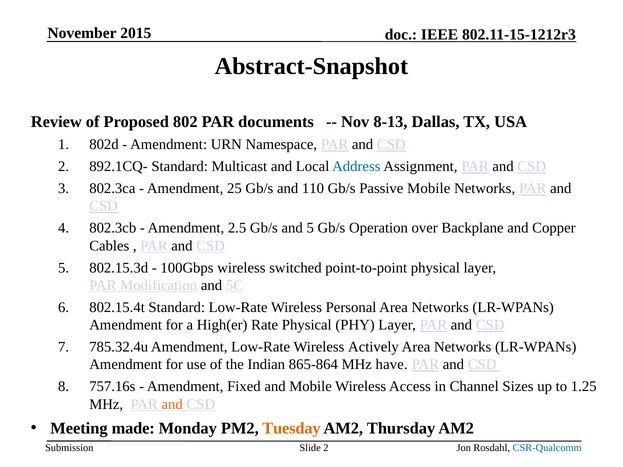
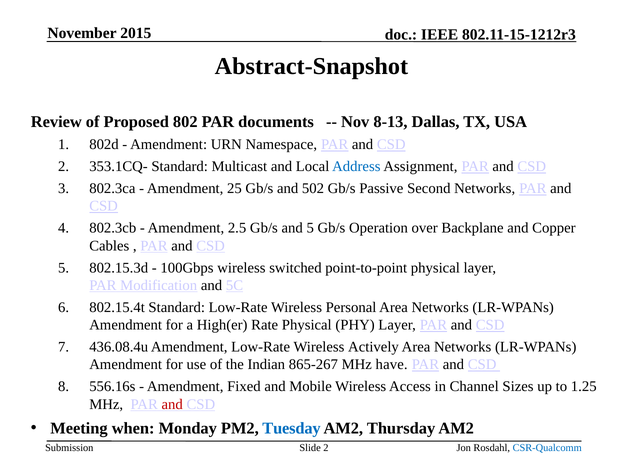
892.1CQ-: 892.1CQ- -> 353.1CQ-
110: 110 -> 502
Passive Mobile: Mobile -> Second
785.32.4u: 785.32.4u -> 436.08.4u
865-864: 865-864 -> 865-267
757.16s: 757.16s -> 556.16s
and at (172, 404) colour: orange -> red
made: made -> when
Tuesday colour: orange -> blue
